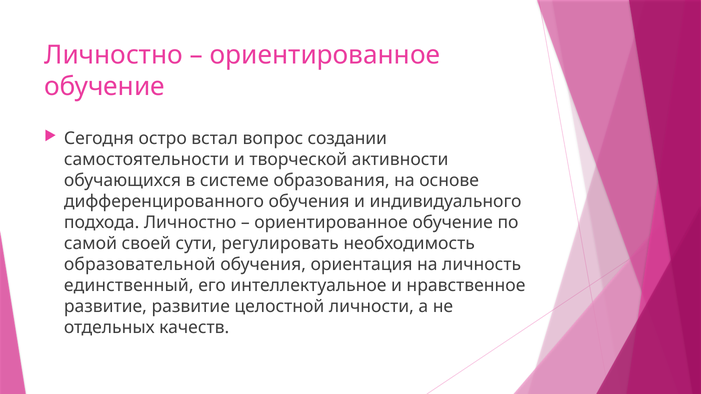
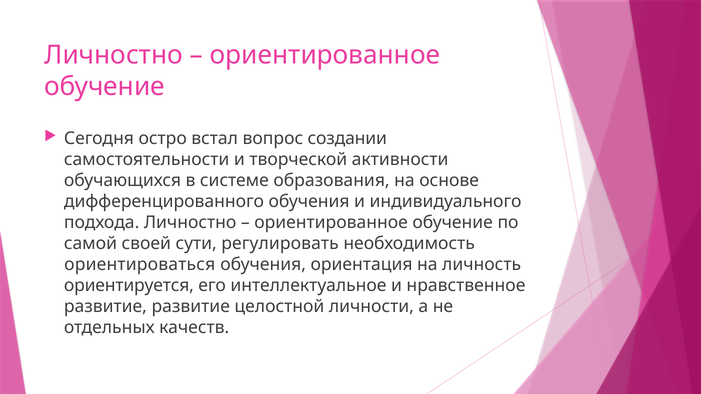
образовательной: образовательной -> ориентироваться
единственный: единственный -> ориентируется
